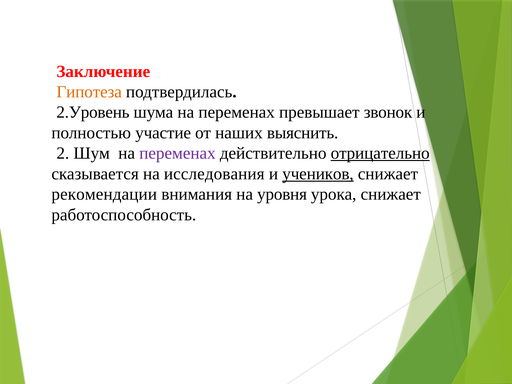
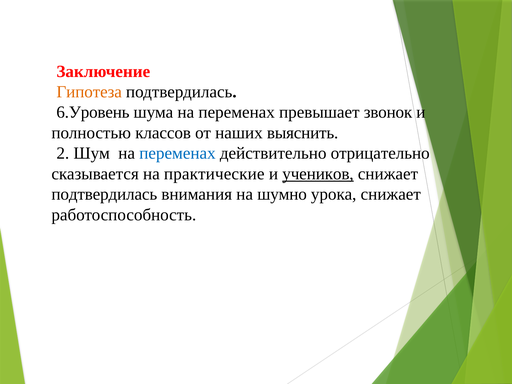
2.Уровень: 2.Уровень -> 6.Уровень
участие: участие -> классов
переменах at (177, 153) colour: purple -> blue
отрицательно underline: present -> none
исследования: исследования -> практические
рекомендации at (104, 194): рекомендации -> подтвердилась
уровня: уровня -> шумно
